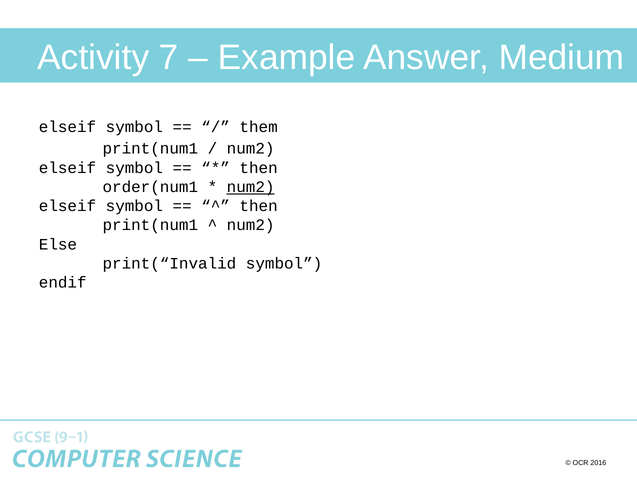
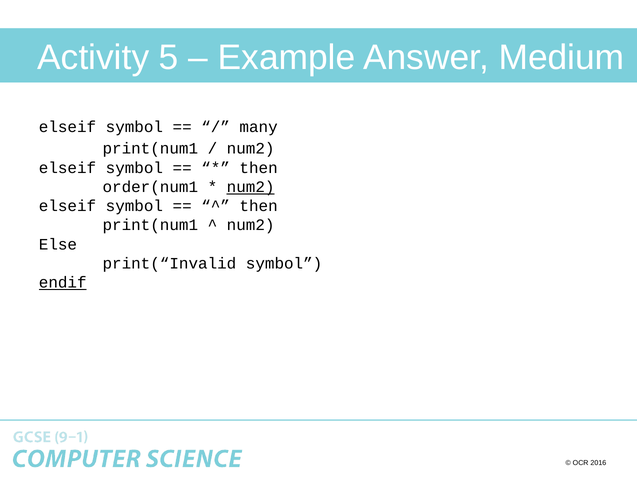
7: 7 -> 5
them: them -> many
endif underline: none -> present
